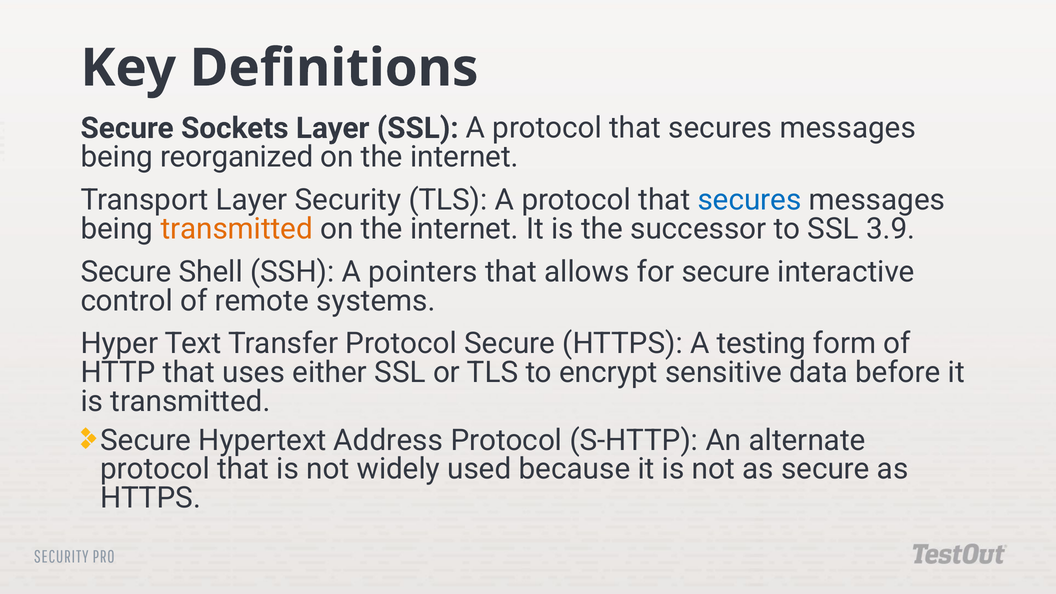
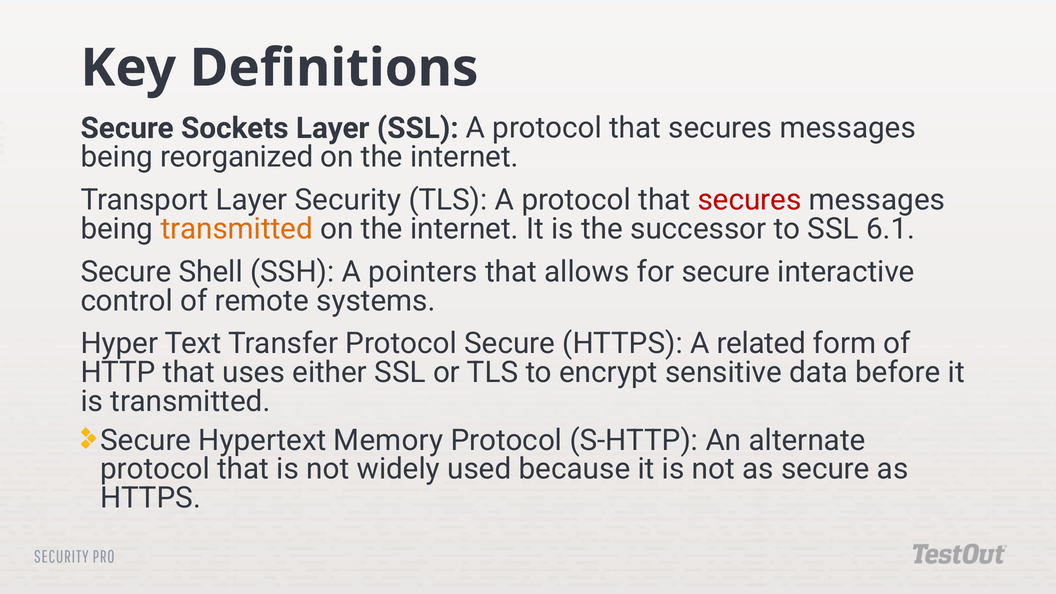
secures at (750, 200) colour: blue -> red
3.9: 3.9 -> 6.1
testing: testing -> related
Address: Address -> Memory
